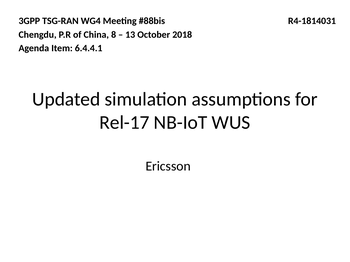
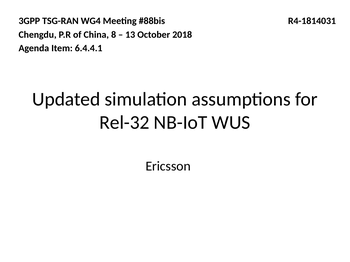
Rel-17: Rel-17 -> Rel-32
